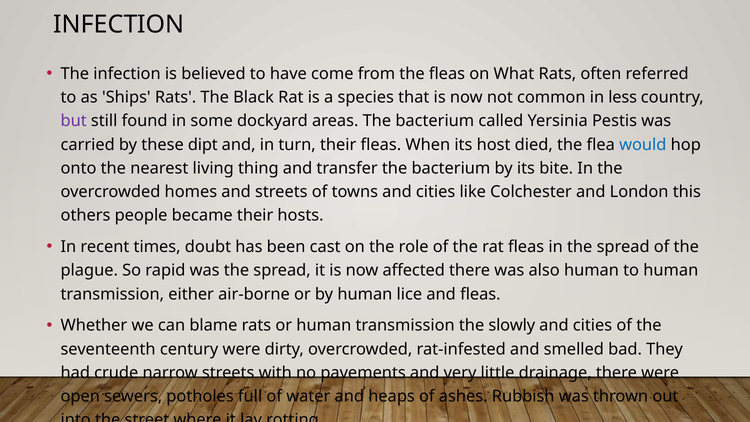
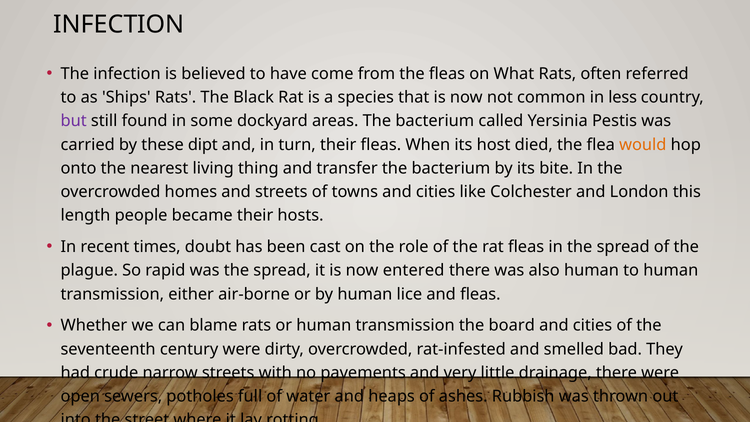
would colour: blue -> orange
others: others -> length
affected: affected -> entered
slowly: slowly -> board
